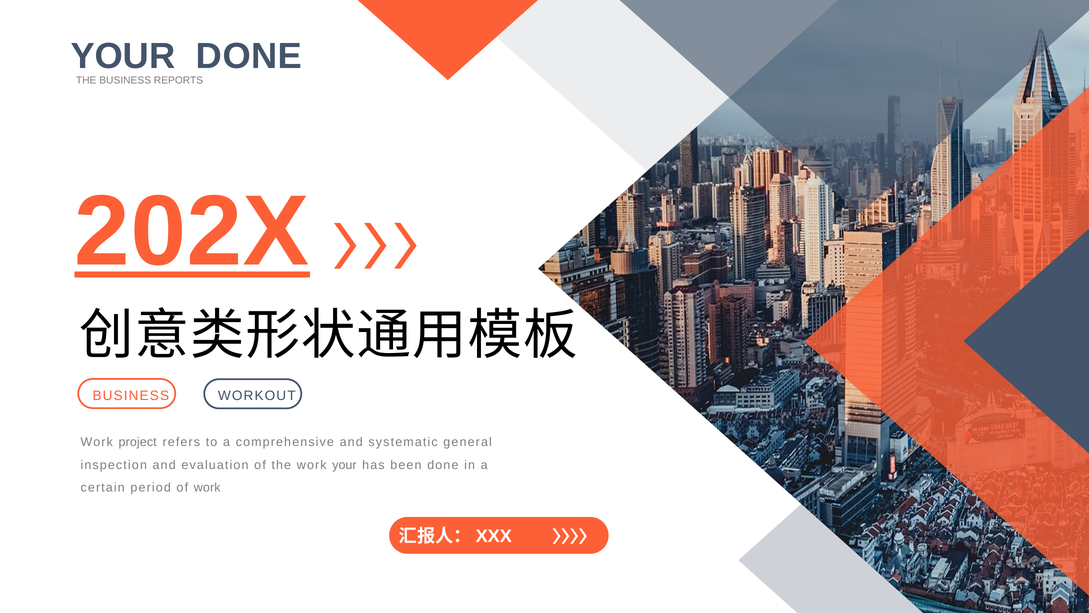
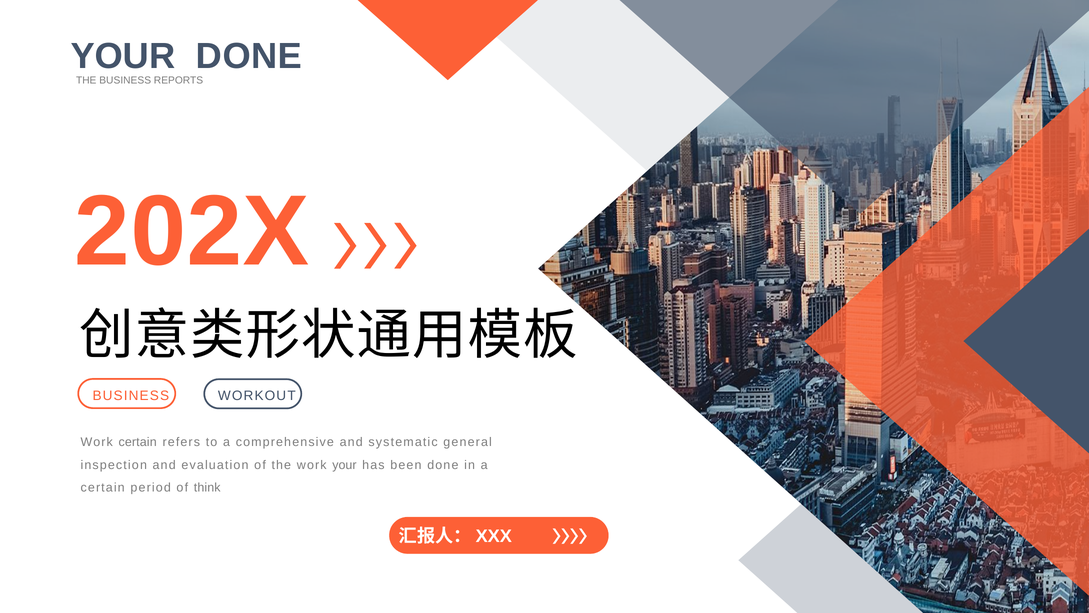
202X underline: present -> none
Work project: project -> certain
of work: work -> think
